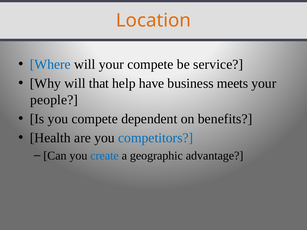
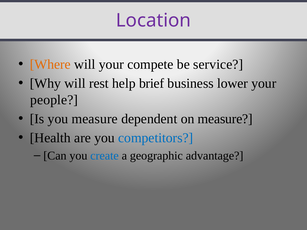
Location colour: orange -> purple
Where colour: blue -> orange
that: that -> rest
have: have -> brief
meets: meets -> lower
you compete: compete -> measure
on benefits: benefits -> measure
